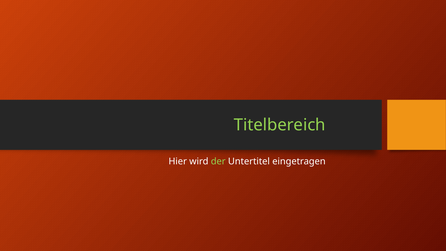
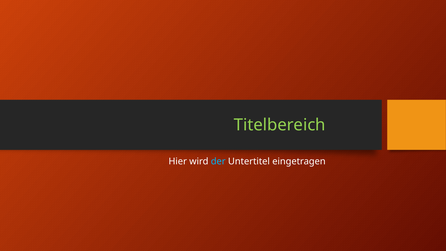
der colour: light green -> light blue
